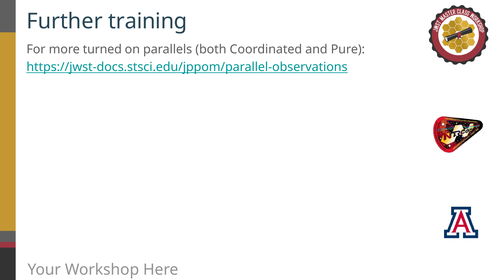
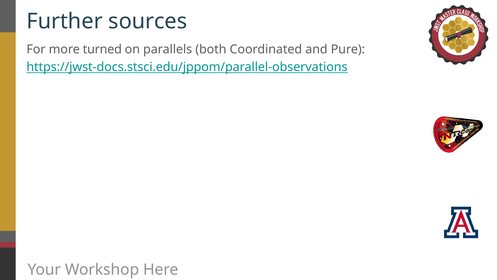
training: training -> sources
